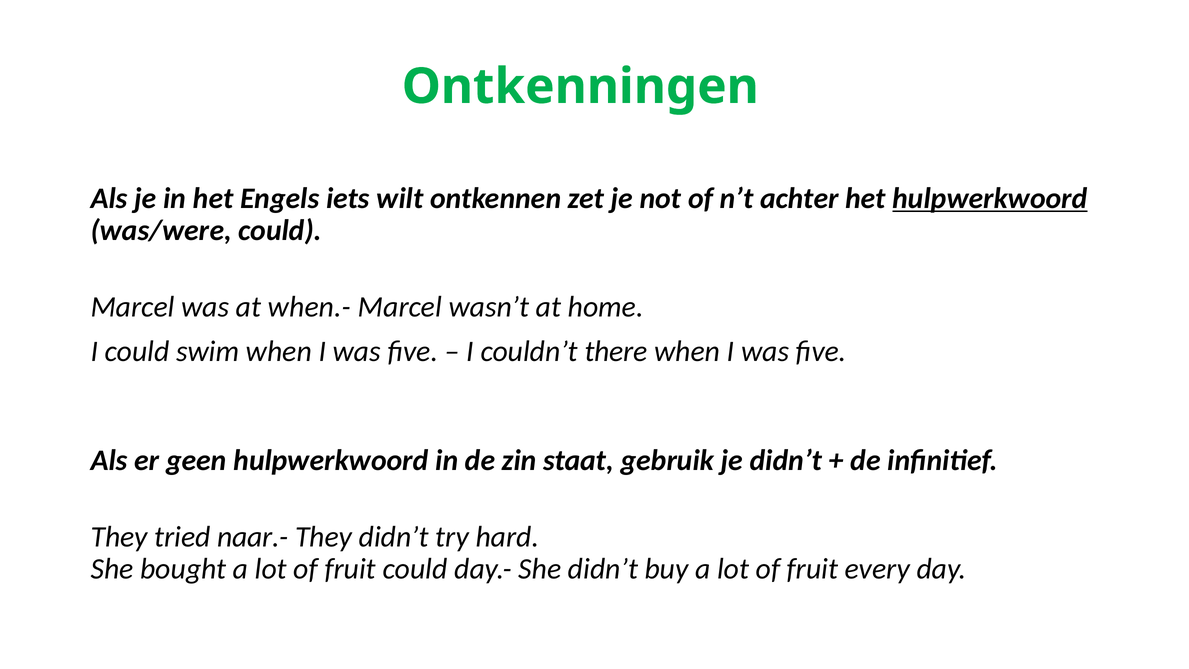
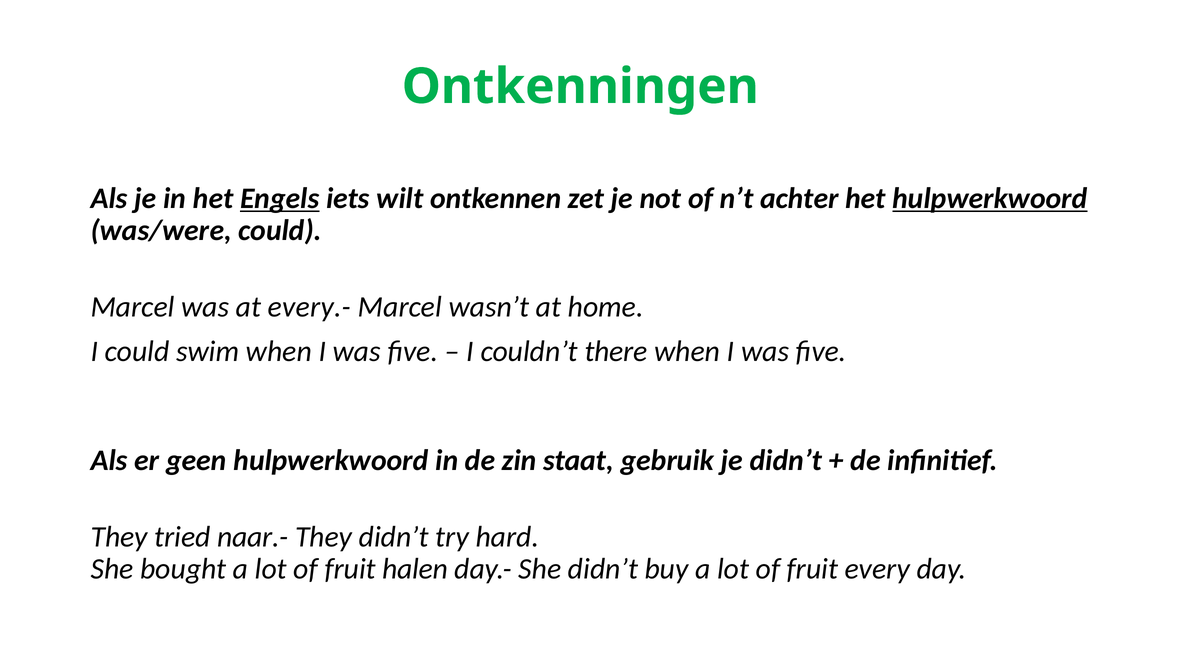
Engels underline: none -> present
when.-: when.- -> every.-
fruit could: could -> halen
